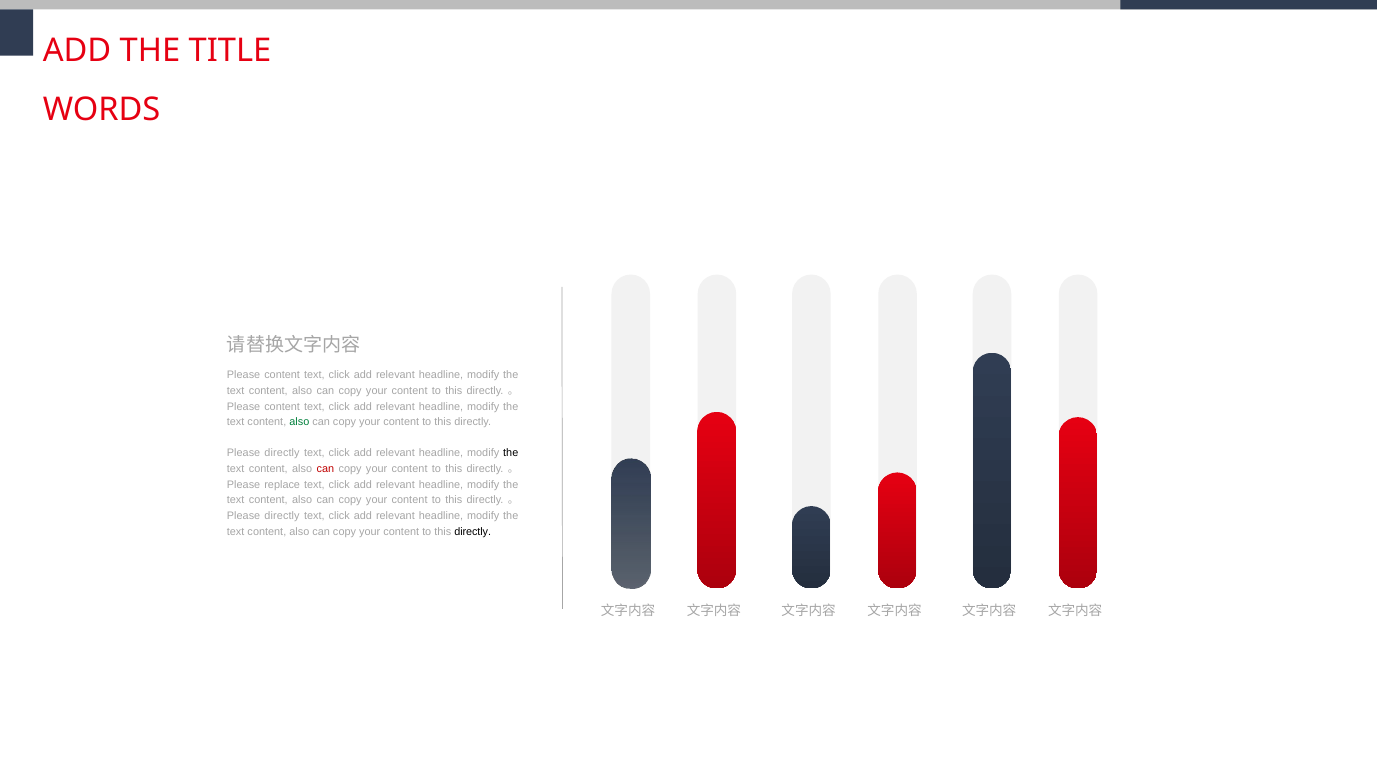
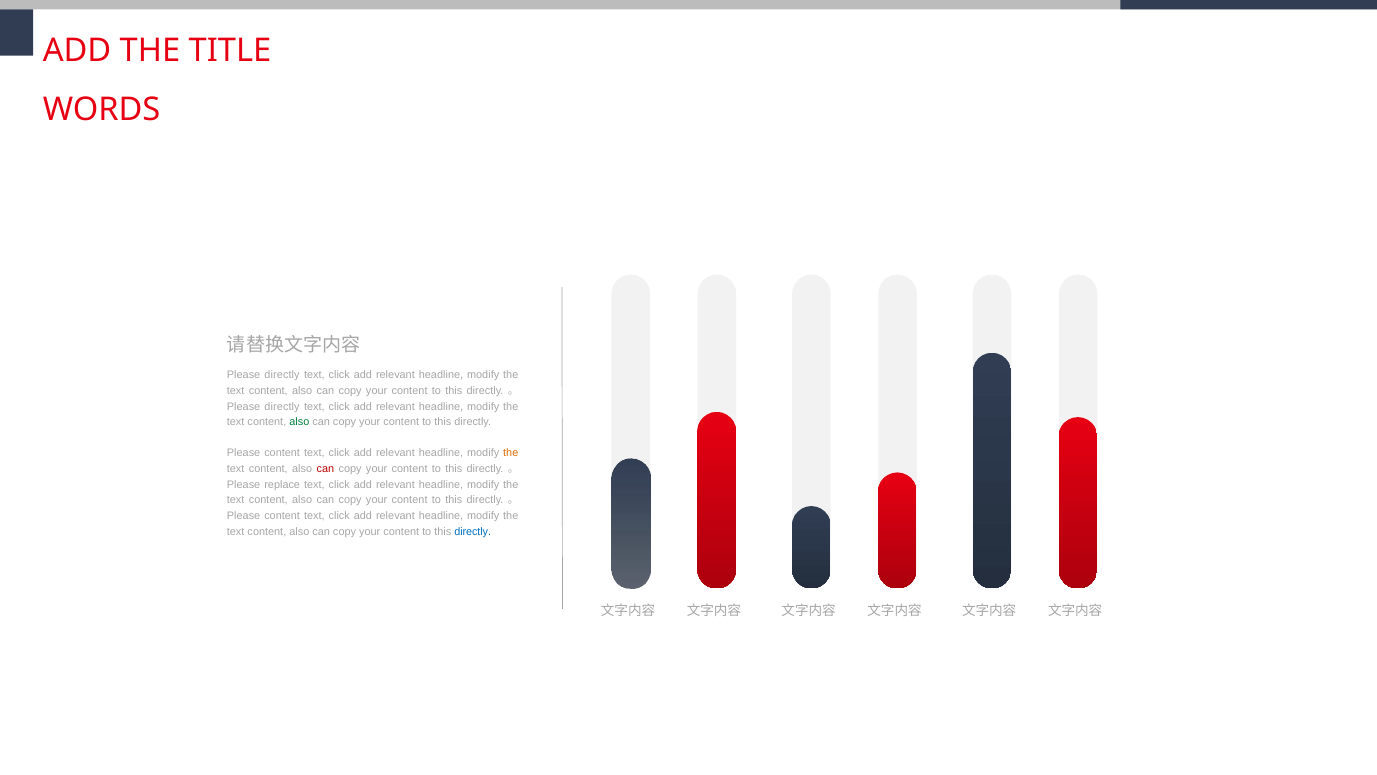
content at (282, 375): content -> directly
content at (282, 406): content -> directly
directly at (282, 453): directly -> content
the at (511, 453) colour: black -> orange
directly at (282, 516): directly -> content
directly at (473, 531) colour: black -> blue
